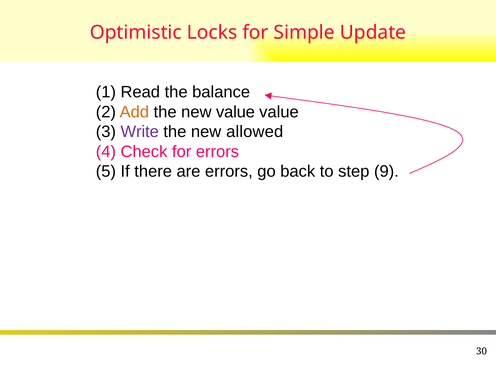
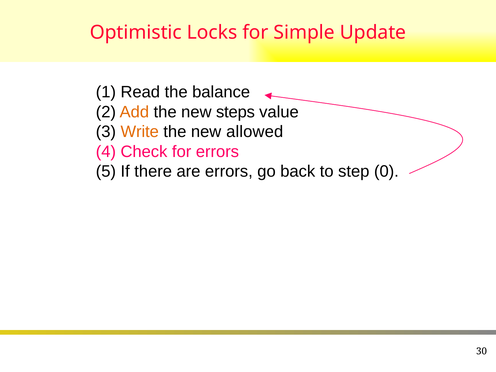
new value: value -> steps
Write colour: purple -> orange
9: 9 -> 0
